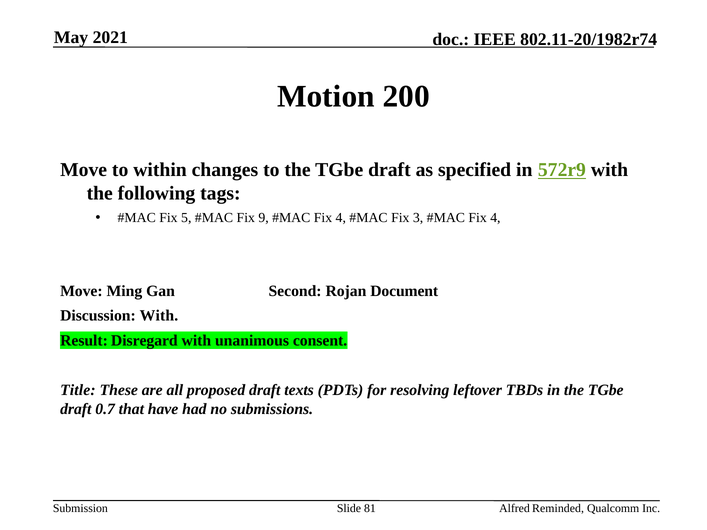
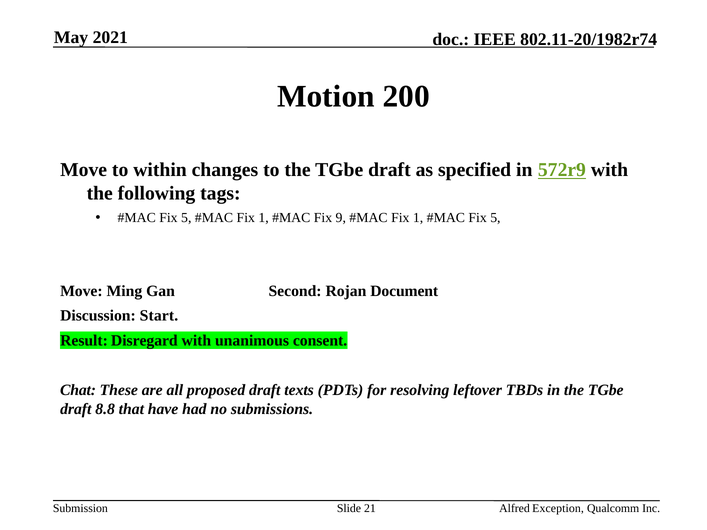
9 at (264, 218): 9 -> 1
4 at (341, 218): 4 -> 9
3 at (418, 218): 3 -> 1
4 at (495, 218): 4 -> 5
Discussion With: With -> Start
Title: Title -> Chat
0.7: 0.7 -> 8.8
81: 81 -> 21
Reminded: Reminded -> Exception
